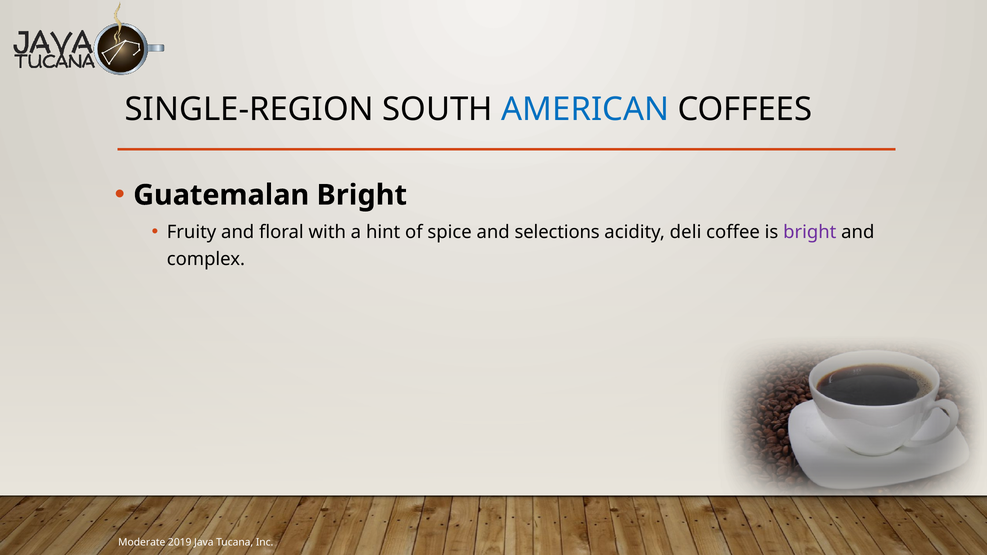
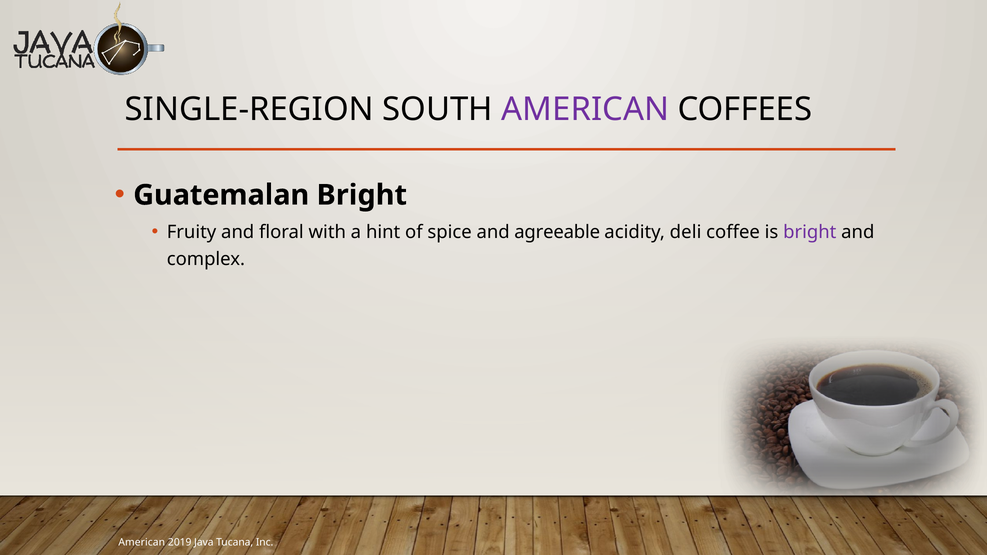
AMERICAN at (585, 109) colour: blue -> purple
selections: selections -> agreeable
Moderate at (142, 542): Moderate -> American
